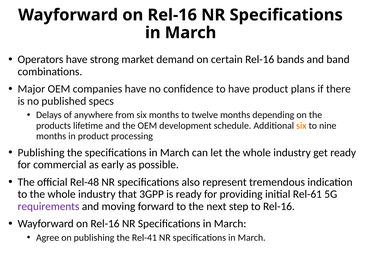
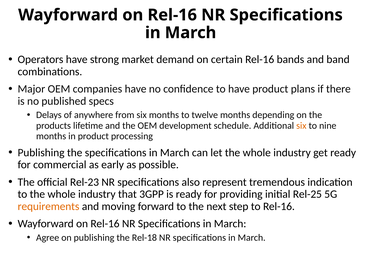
Rel-48: Rel-48 -> Rel-23
Rel-61: Rel-61 -> Rel-25
requirements colour: purple -> orange
Rel-41: Rel-41 -> Rel-18
